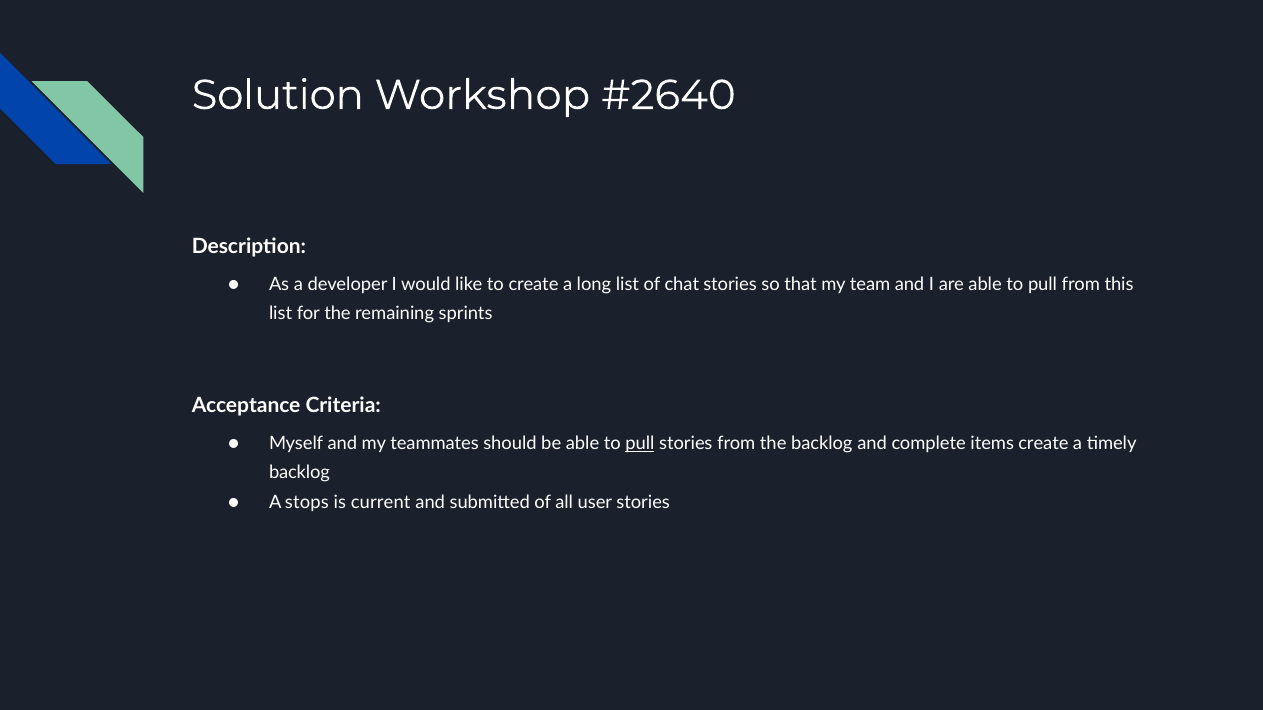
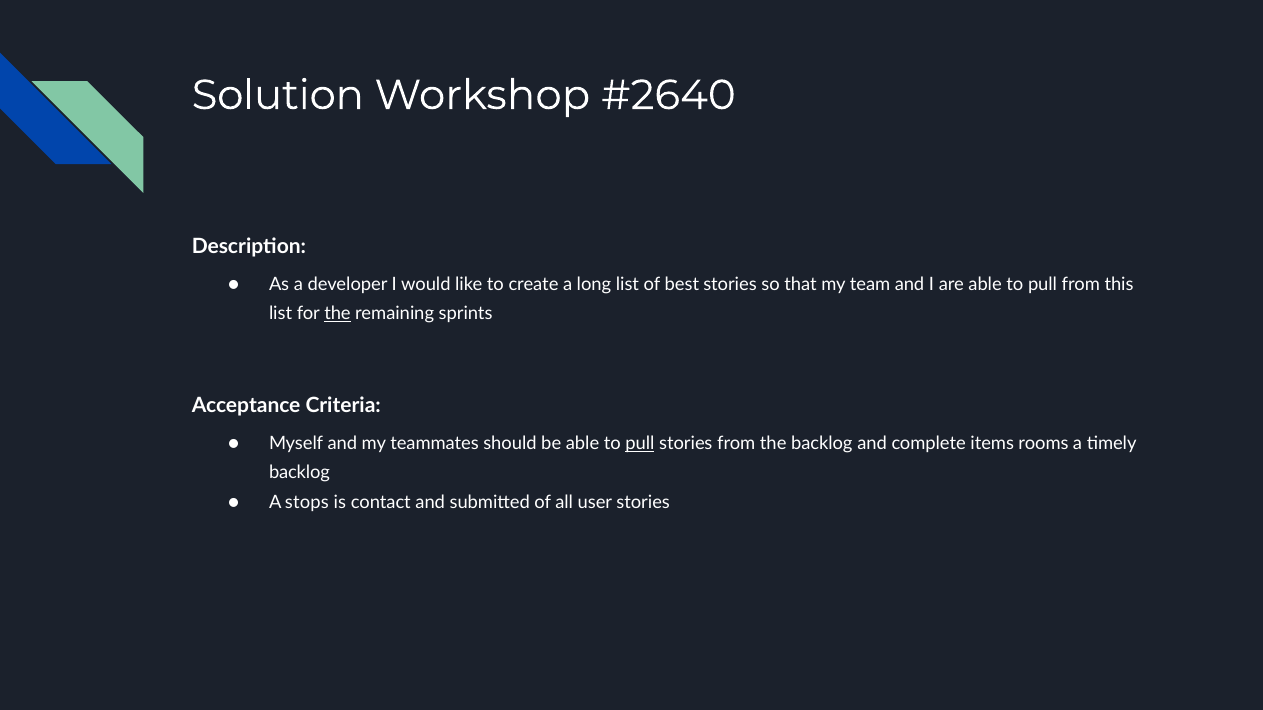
chat: chat -> best
the at (337, 314) underline: none -> present
items create: create -> rooms
current: current -> contact
